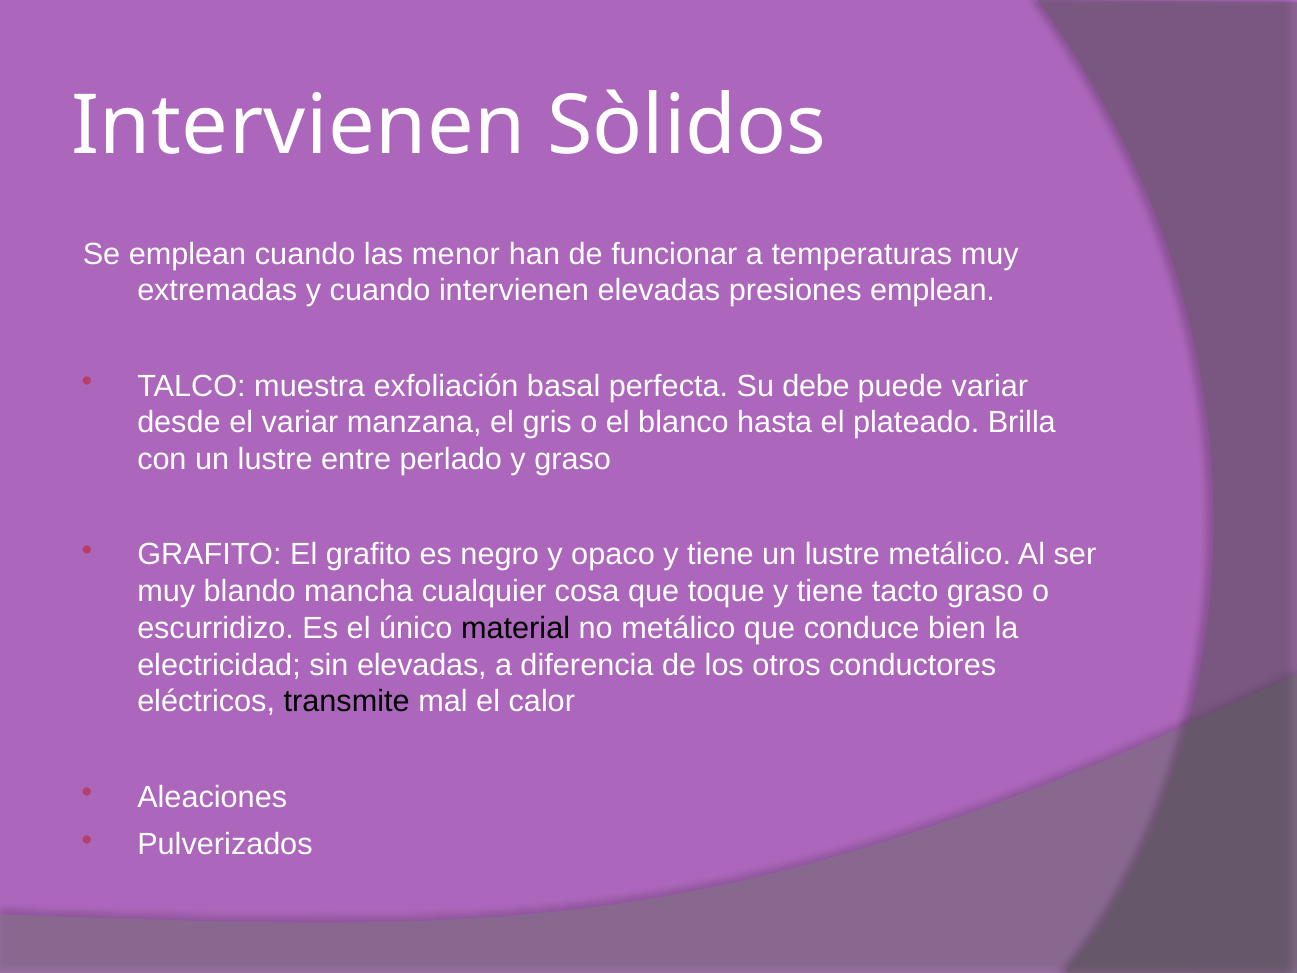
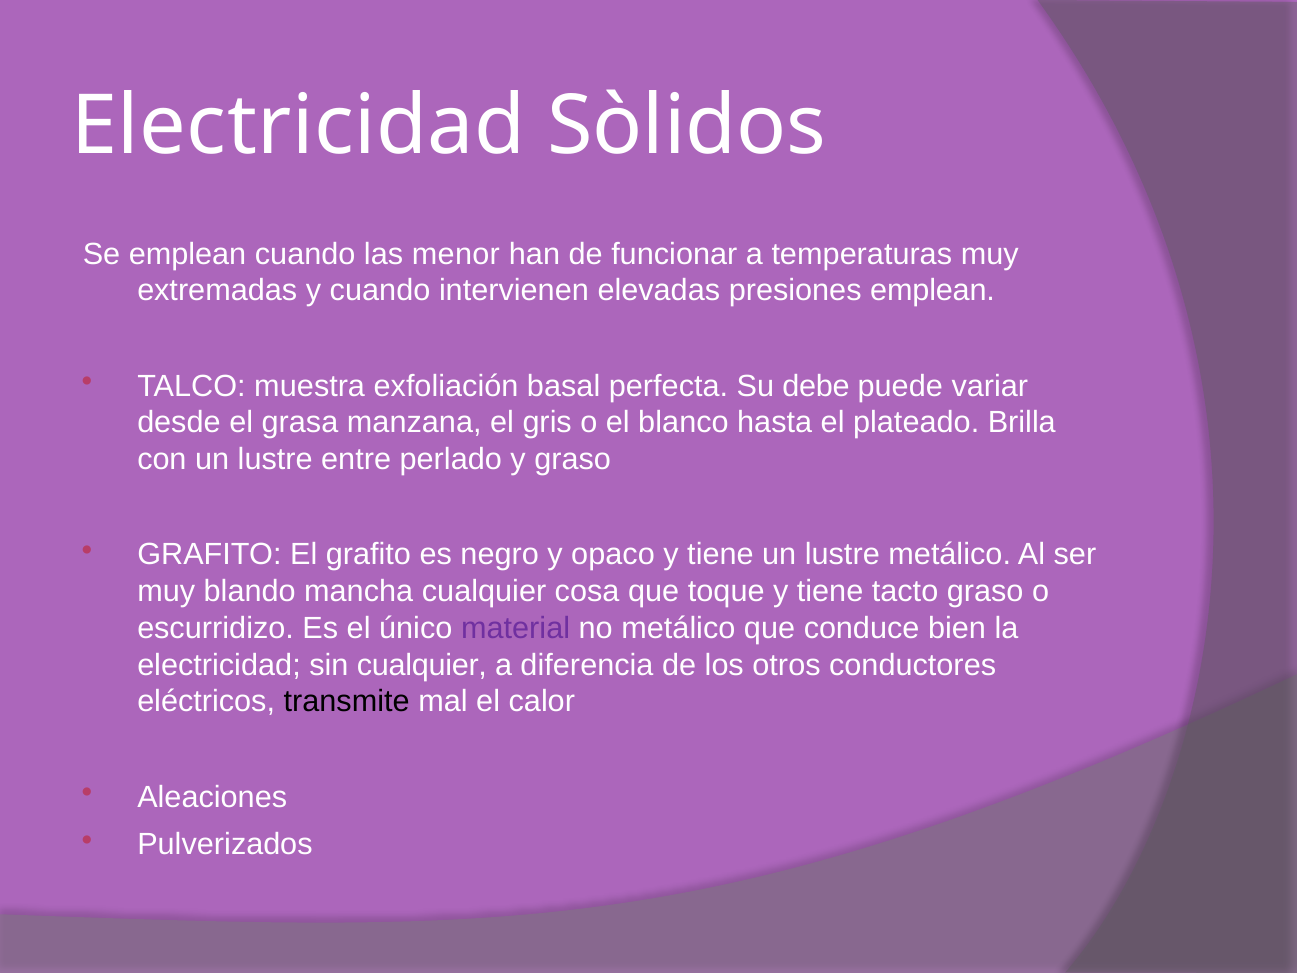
Intervienen at (298, 126): Intervienen -> Electricidad
el variar: variar -> grasa
material colour: black -> purple
sin elevadas: elevadas -> cualquier
